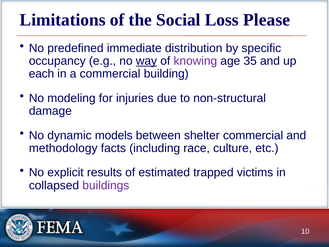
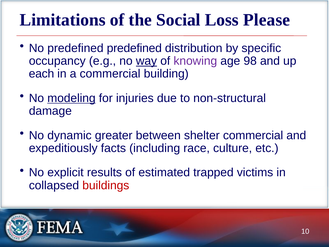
predefined immediate: immediate -> predefined
35: 35 -> 98
modeling underline: none -> present
models: models -> greater
methodology: methodology -> expeditiously
buildings colour: purple -> red
